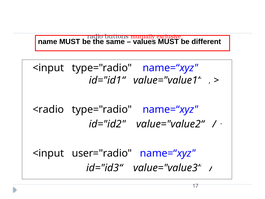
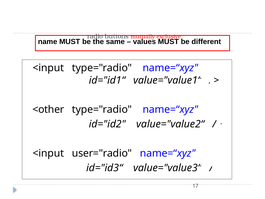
<radio: <radio -> <other
